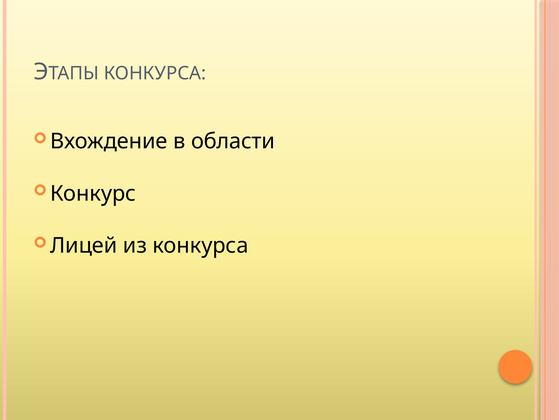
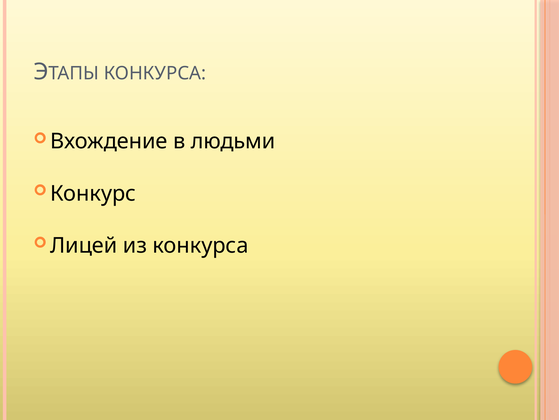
области: области -> людьми
